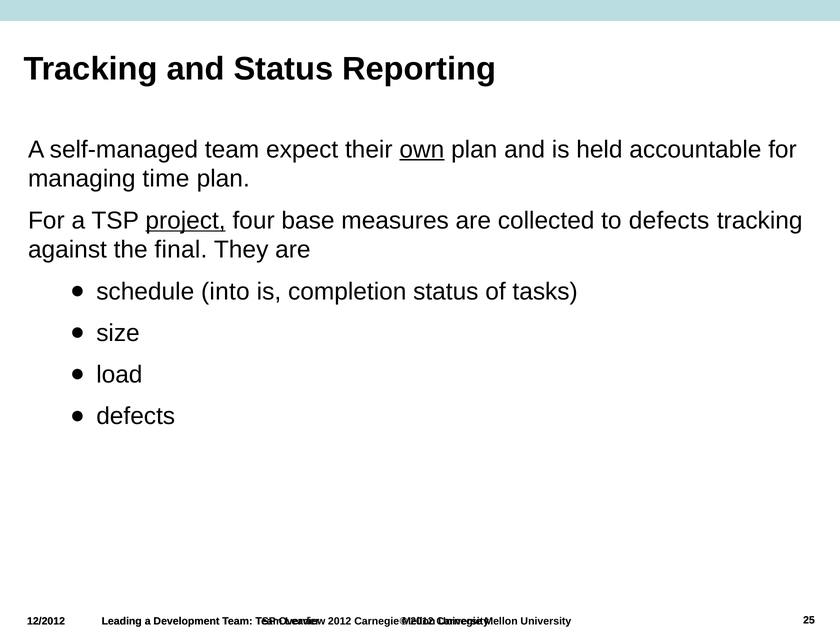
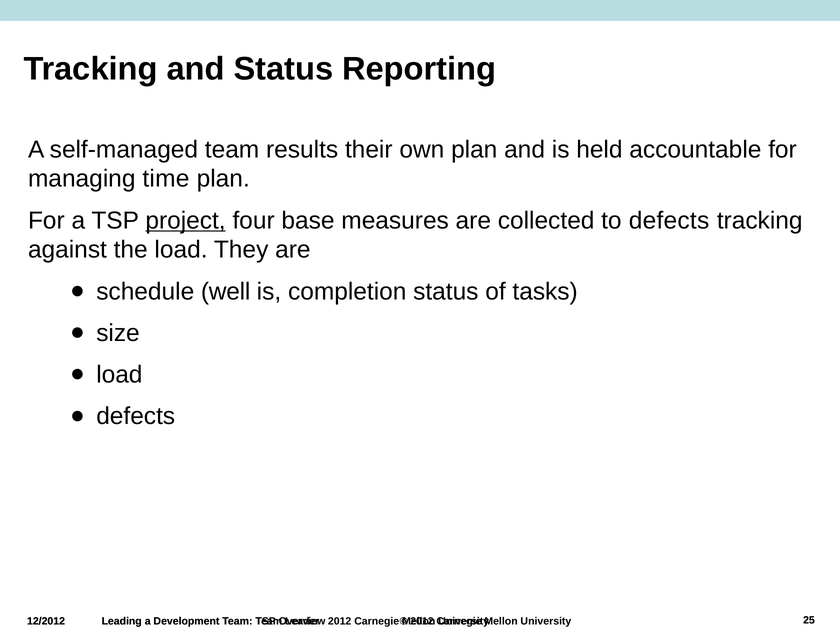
expect: expect -> results
own underline: present -> none
the final: final -> load
into: into -> well
